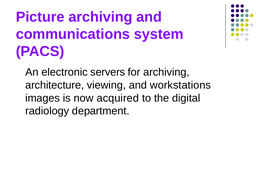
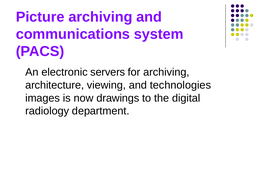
workstations: workstations -> technologies
acquired: acquired -> drawings
